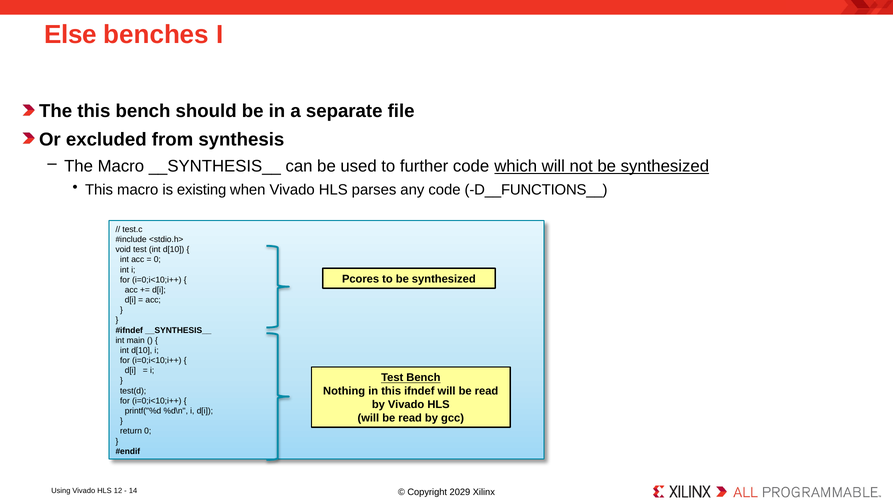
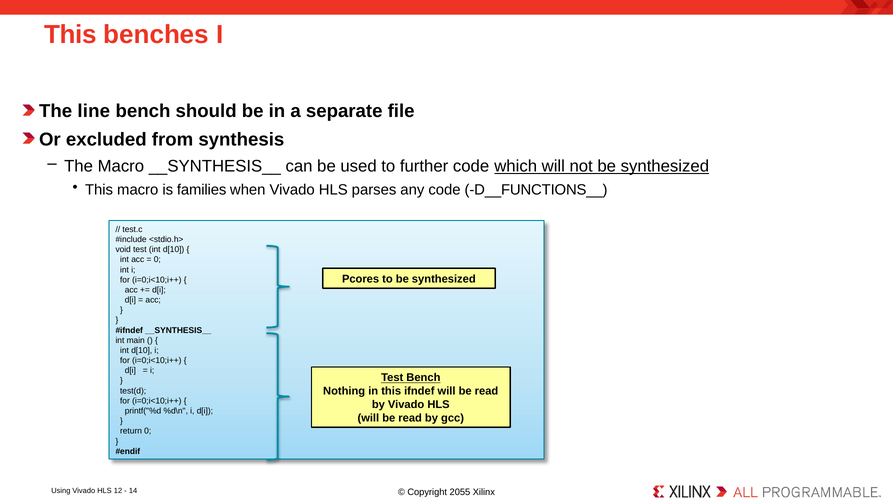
Else at (71, 35): Else -> This
The this: this -> line
existing: existing -> families
2029: 2029 -> 2055
